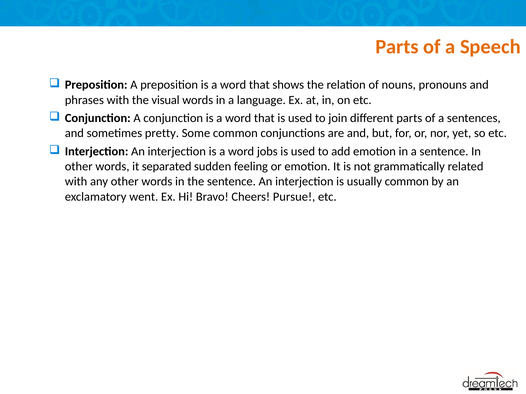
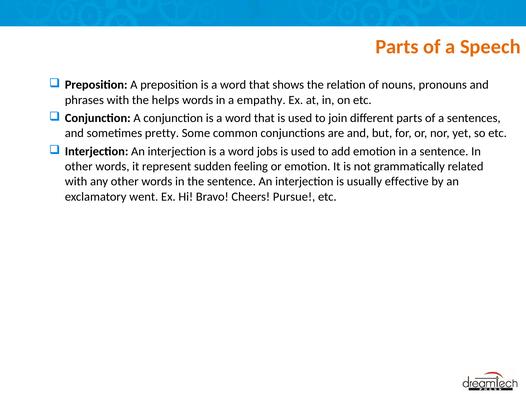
visual: visual -> helps
language: language -> empathy
separated: separated -> represent
usually common: common -> effective
